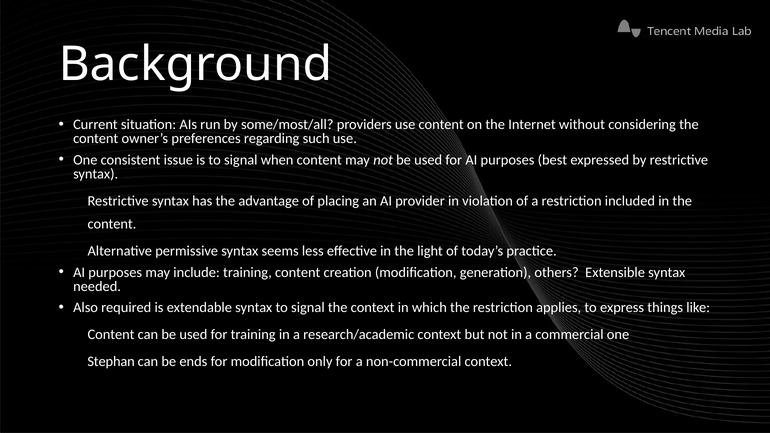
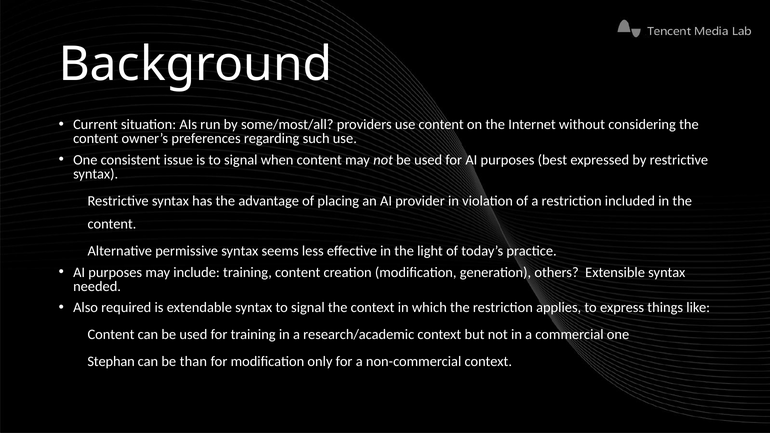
ends: ends -> than
